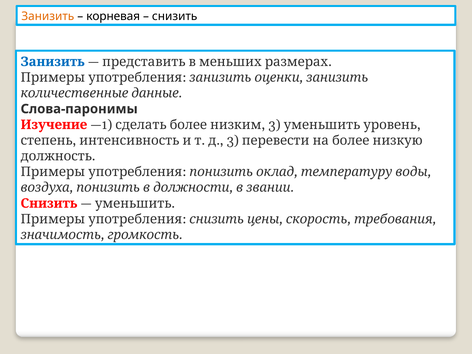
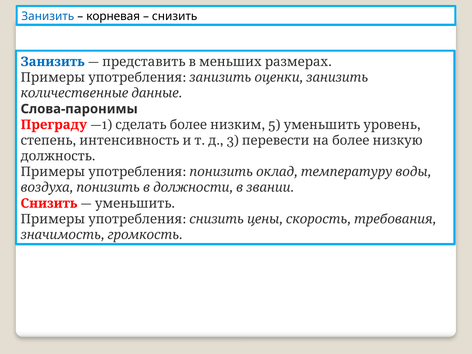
Занизить at (48, 16) colour: orange -> blue
Изучение: Изучение -> Преграду
3 at (274, 125): 3 -> 5
